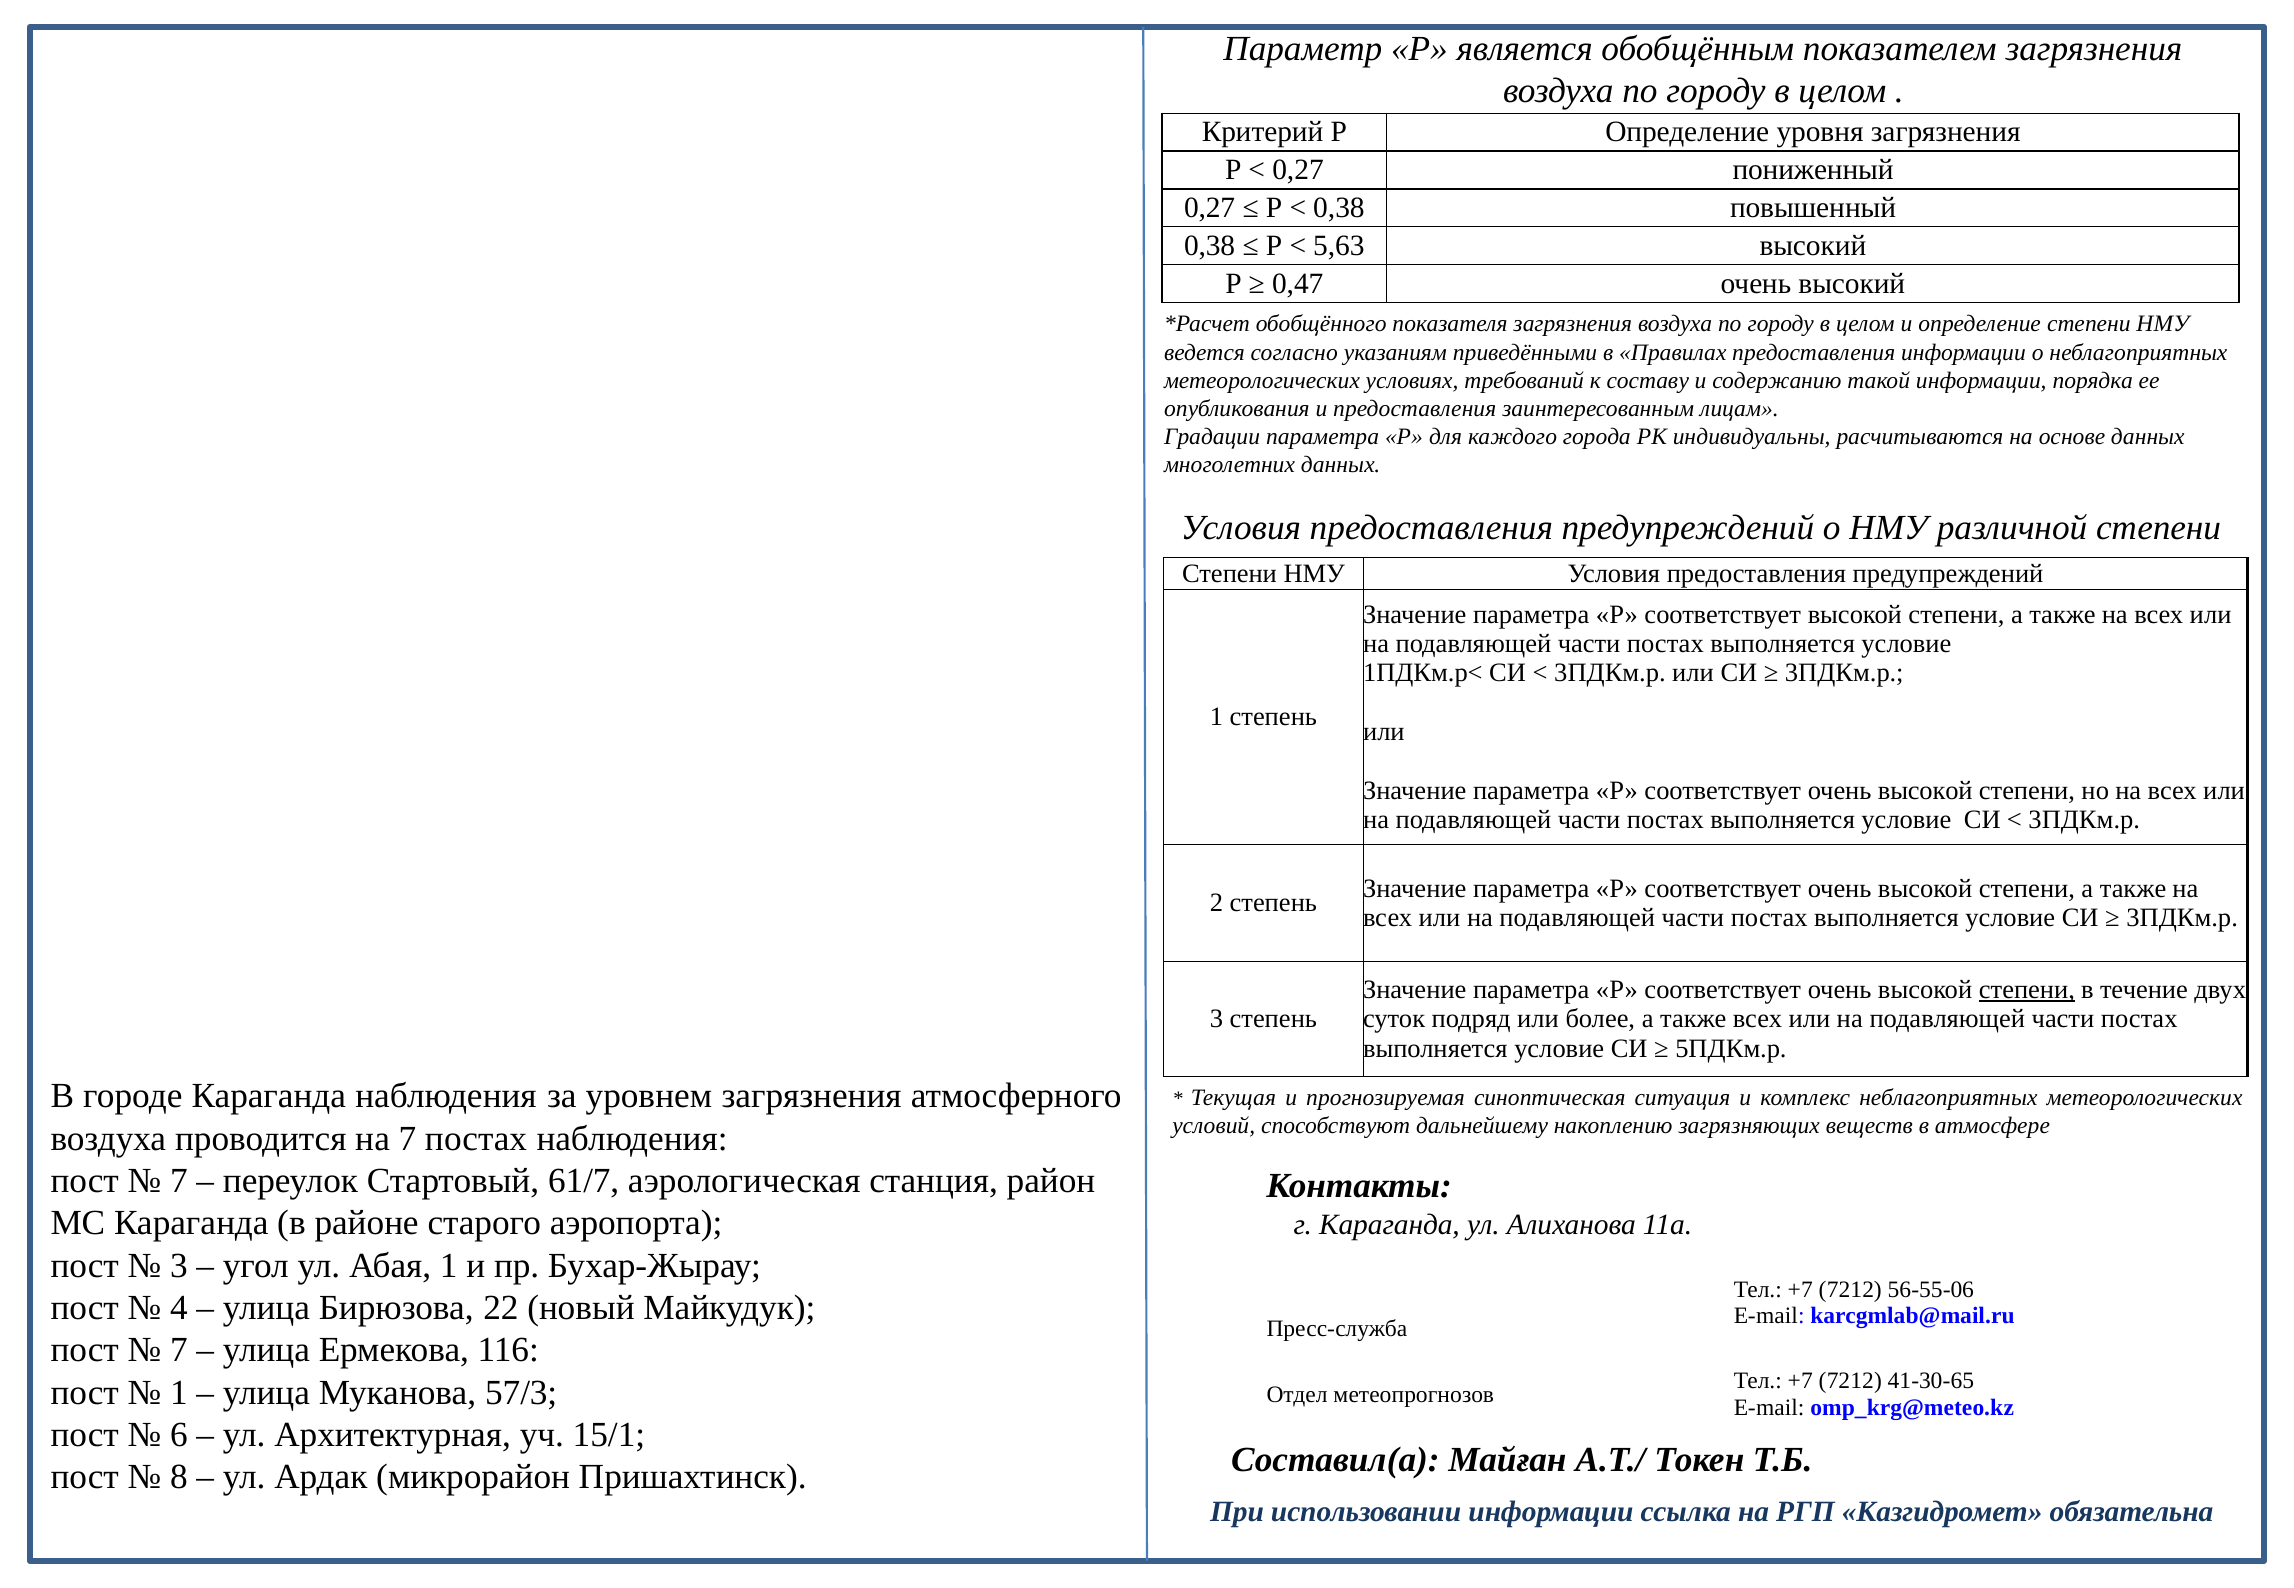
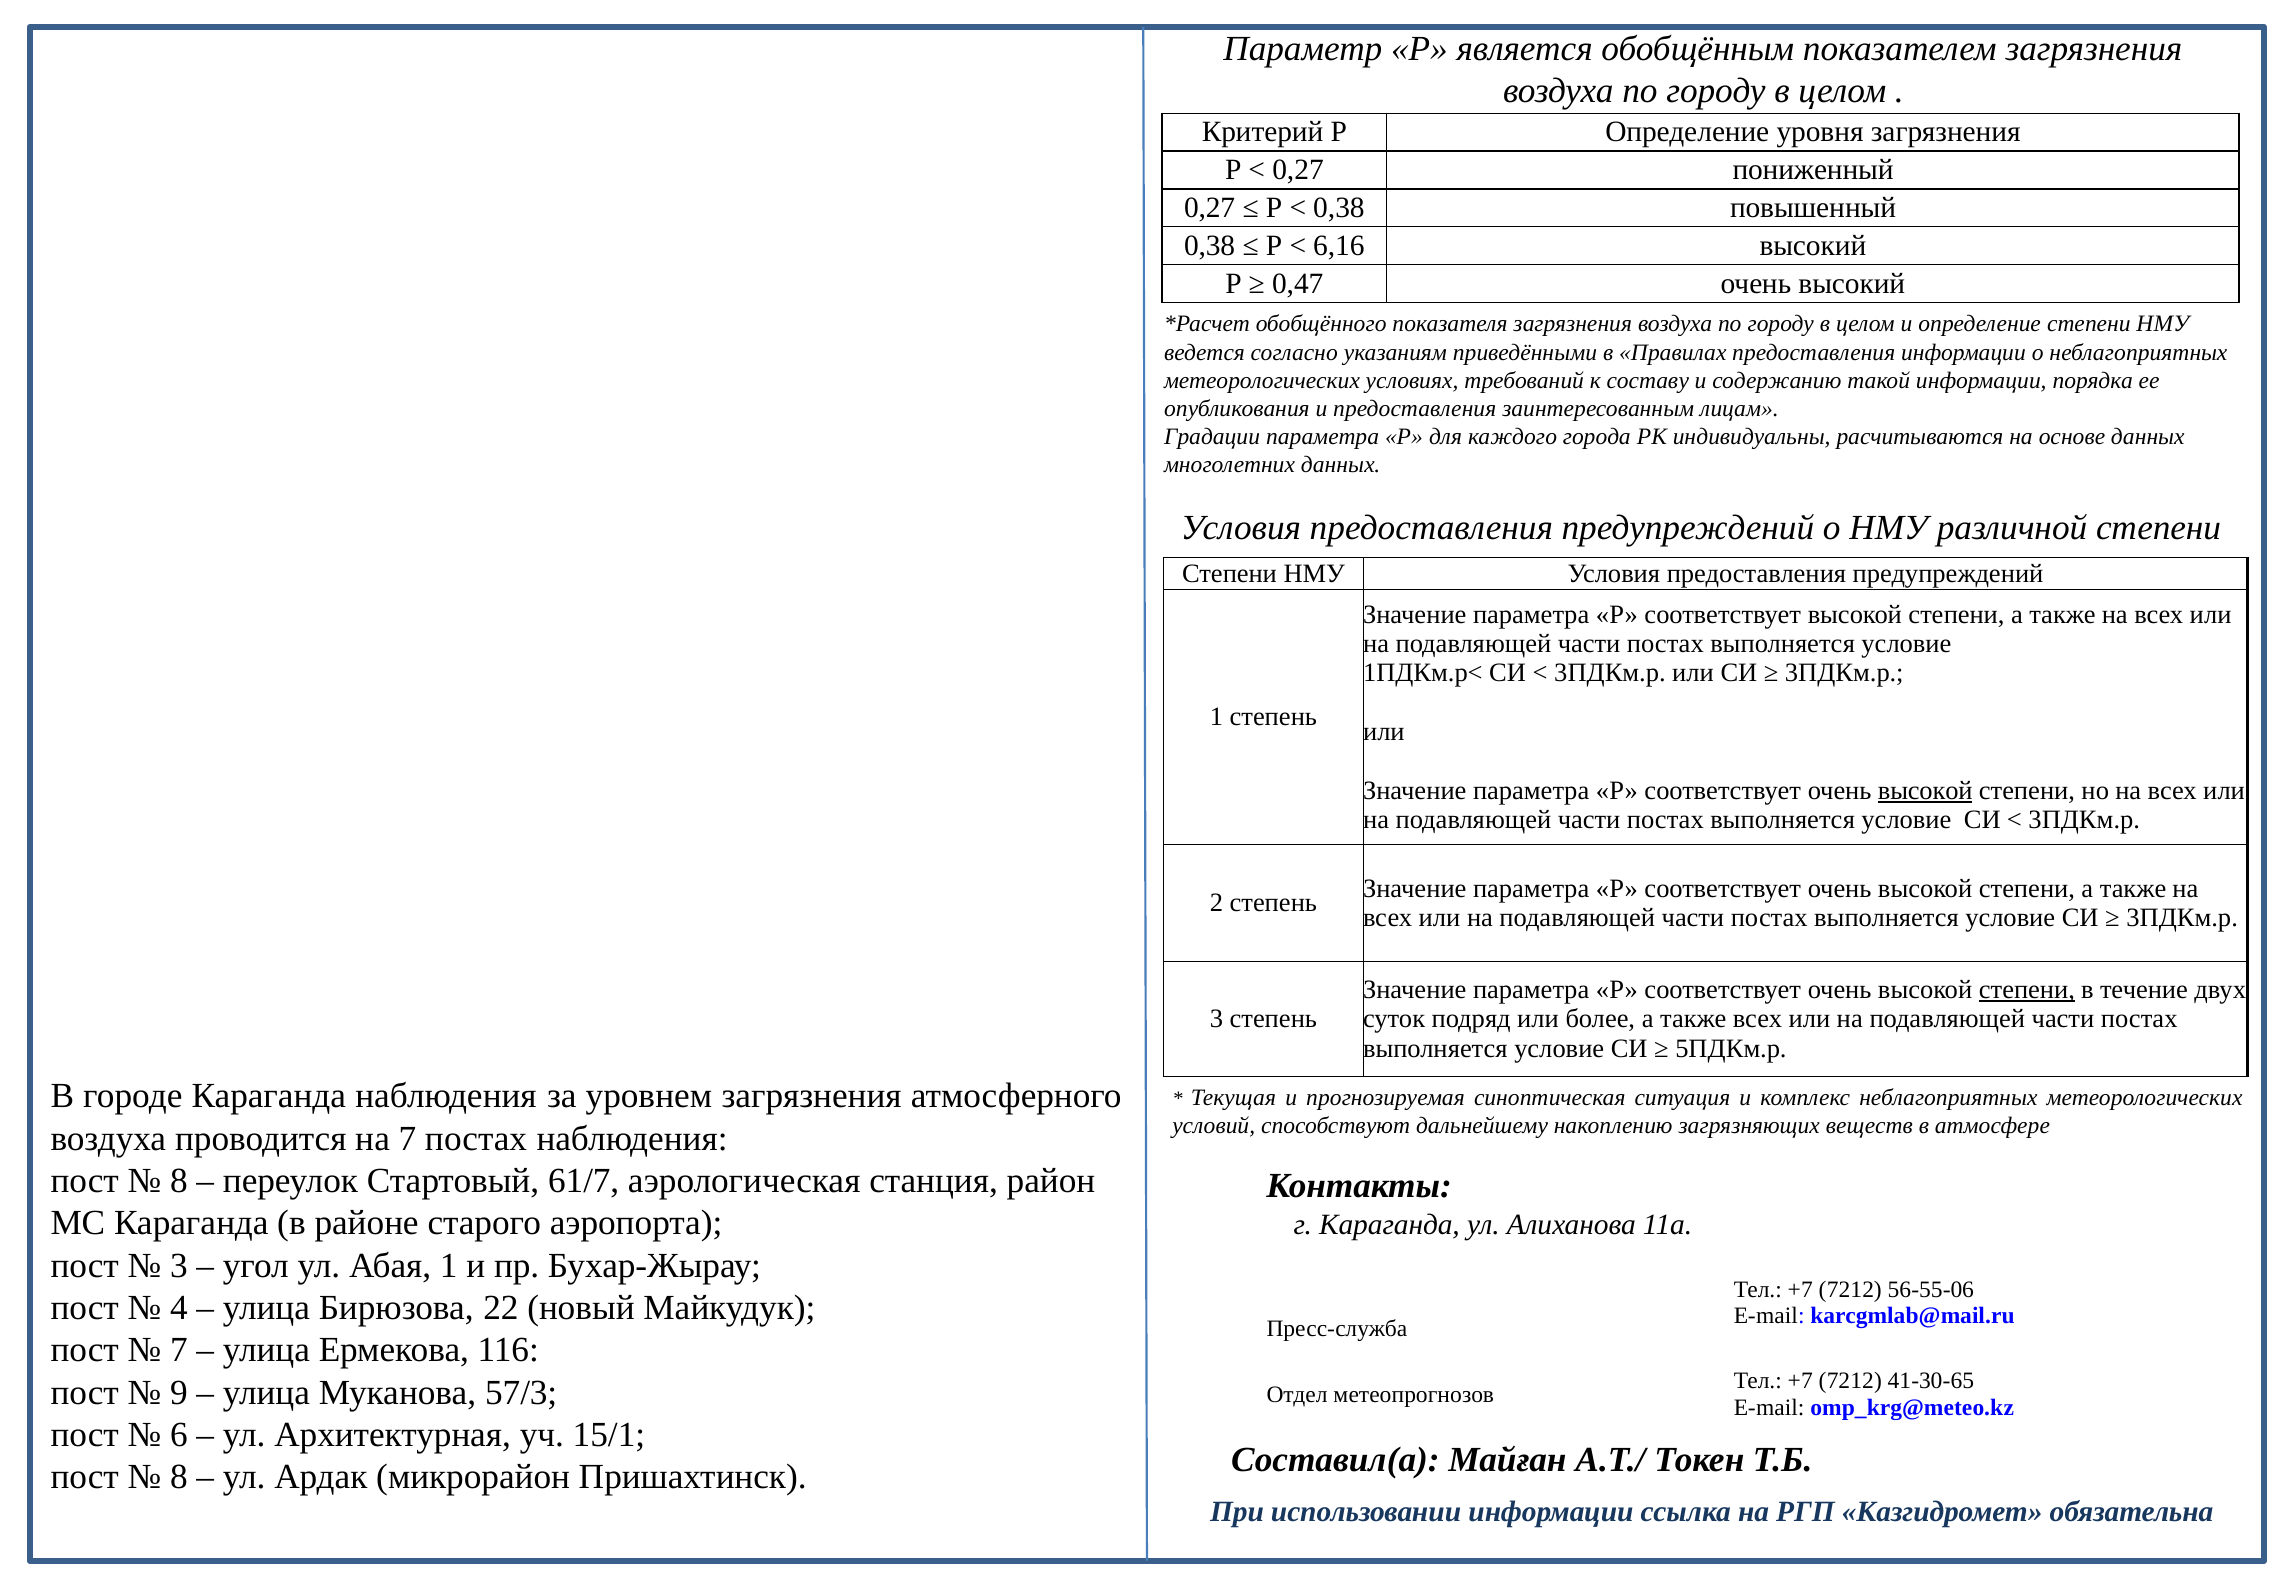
5,63: 5,63 -> 6,16
высокой at (1925, 790) underline: none -> present
7 at (179, 1181): 7 -> 8
1 at (179, 1393): 1 -> 9
